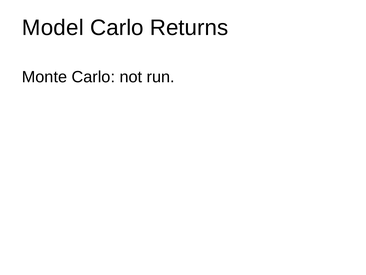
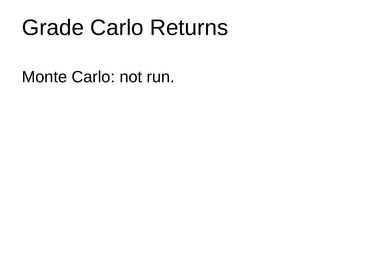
Model: Model -> Grade
